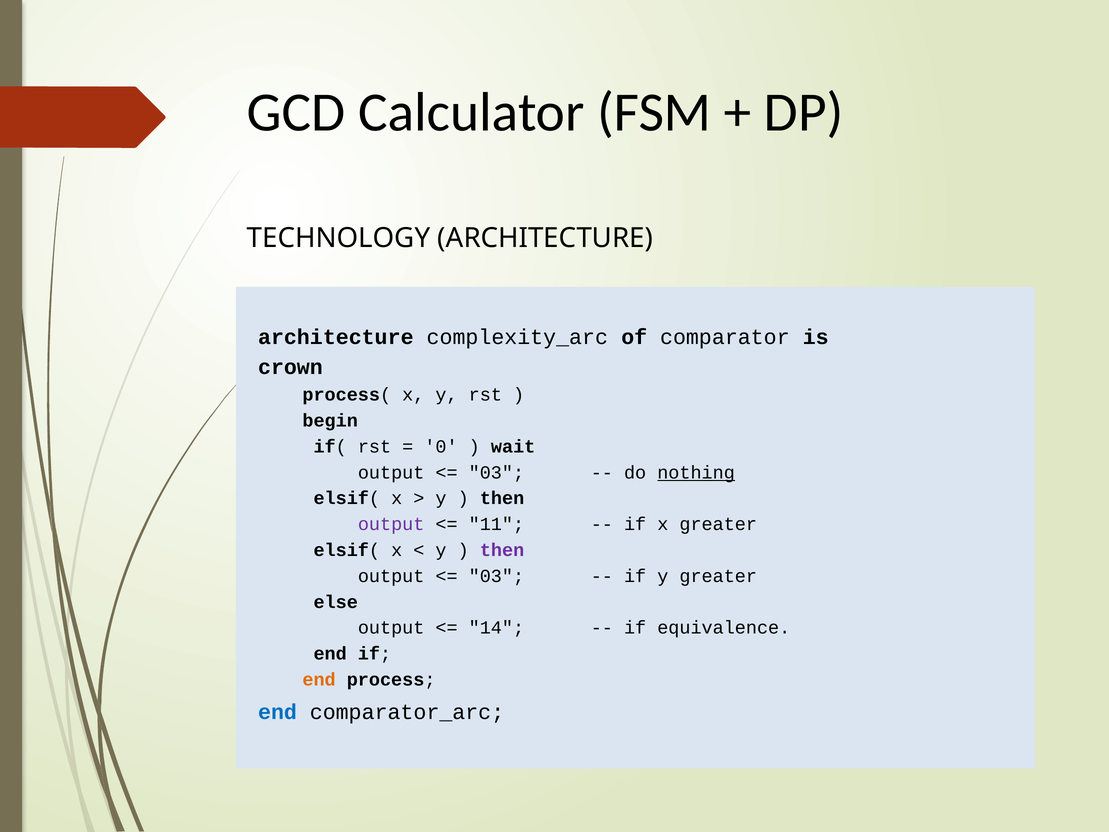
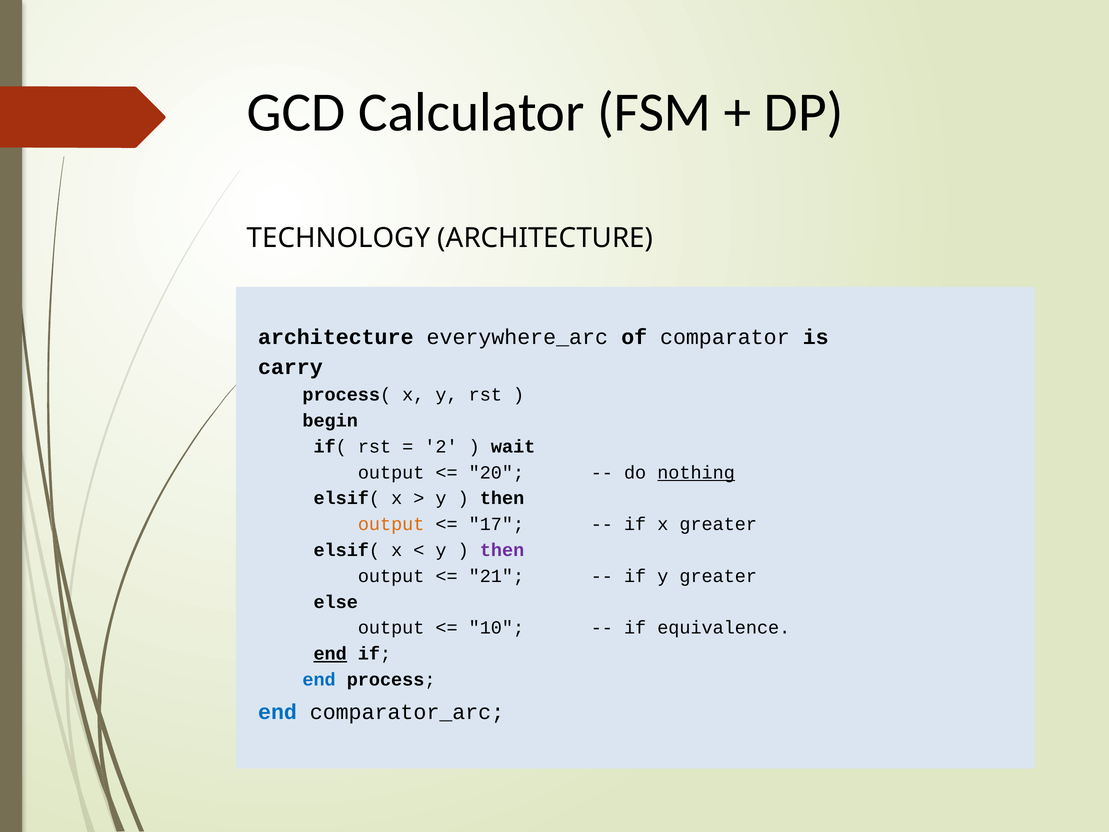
complexity_arc: complexity_arc -> everywhere_arc
crown: crown -> carry
0: 0 -> 2
03 at (496, 472): 03 -> 20
output at (391, 524) colour: purple -> orange
11: 11 -> 17
03 at (496, 576): 03 -> 21
14: 14 -> 10
end at (330, 654) underline: none -> present
end at (319, 679) colour: orange -> blue
